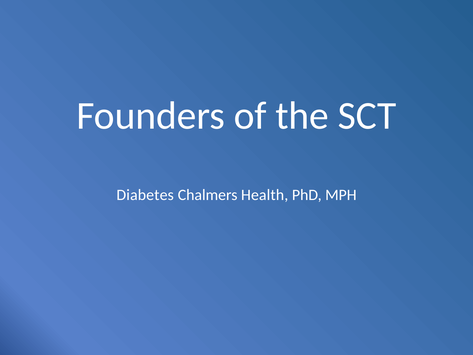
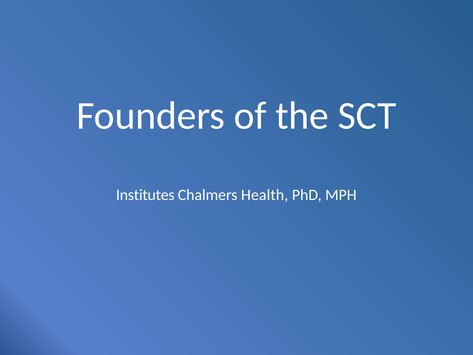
Diabetes: Diabetes -> Institutes
